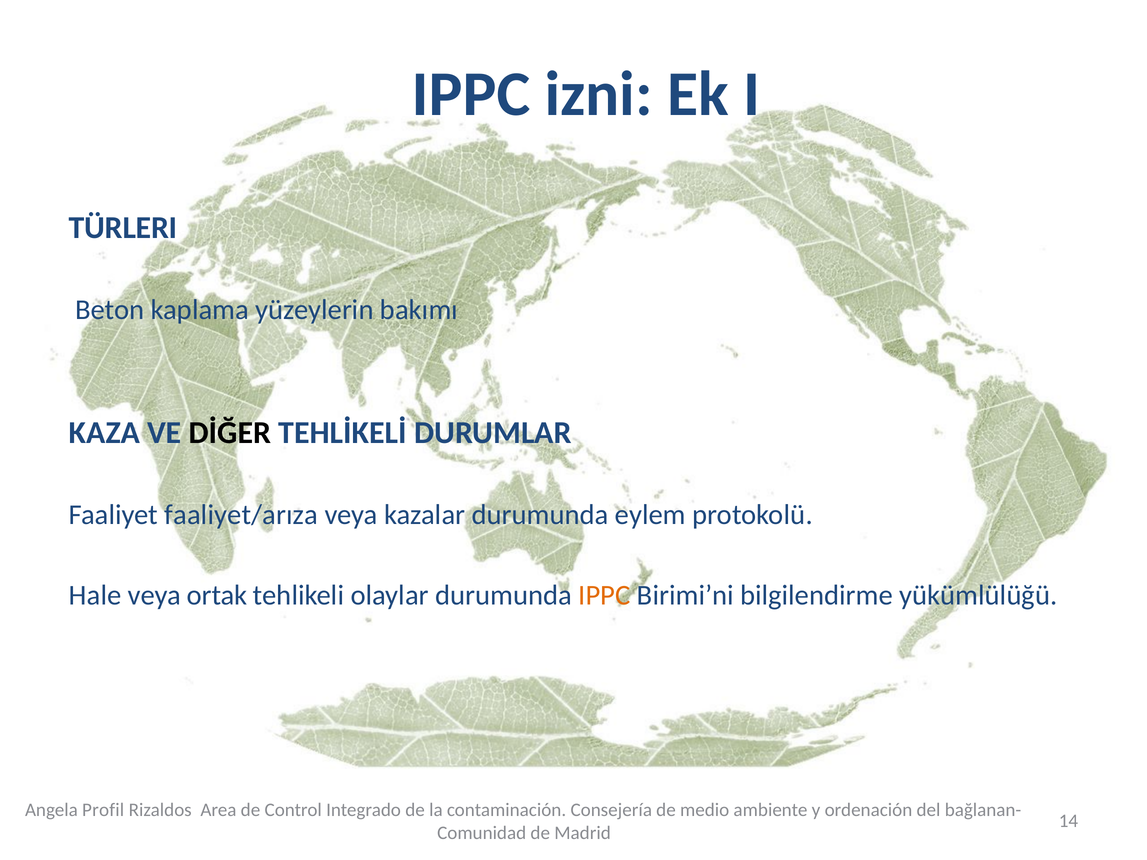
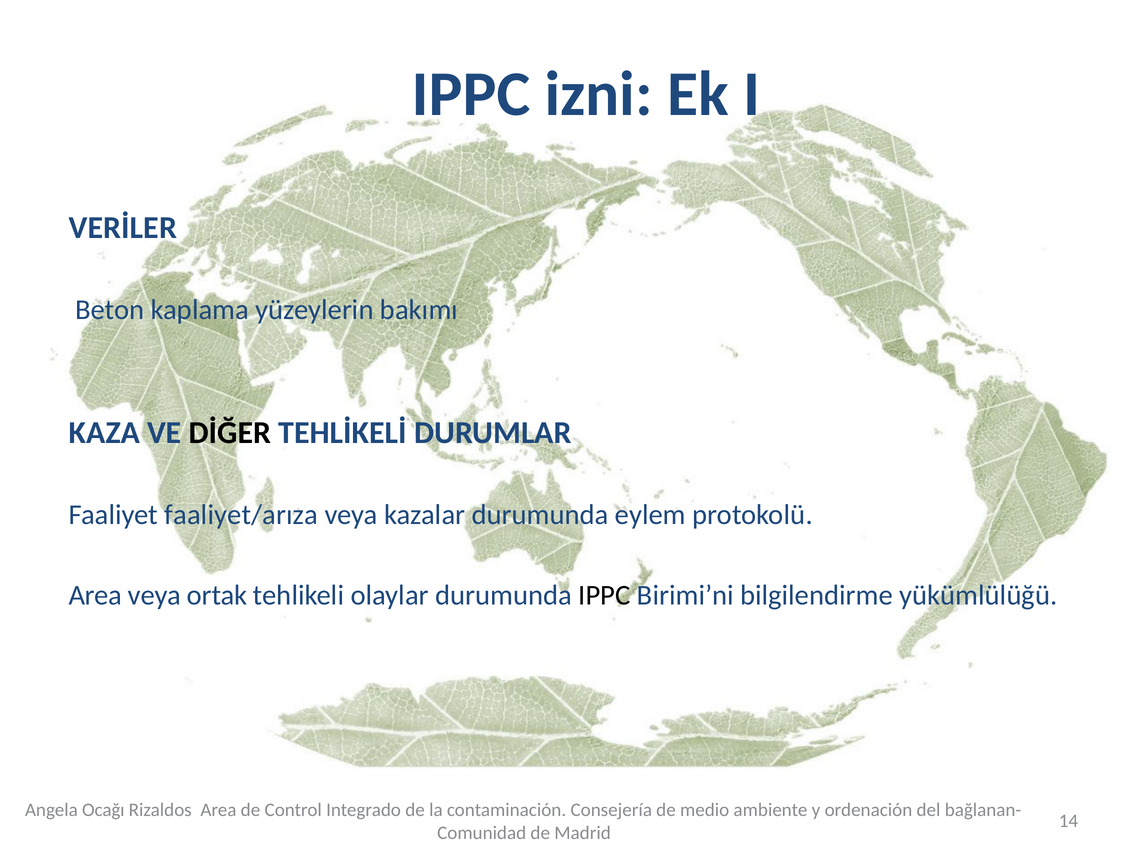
TÜRLERI: TÜRLERI -> VERİLER
Hale at (95, 595): Hale -> Area
IPPC at (604, 595) colour: orange -> black
Profil: Profil -> Ocağı
